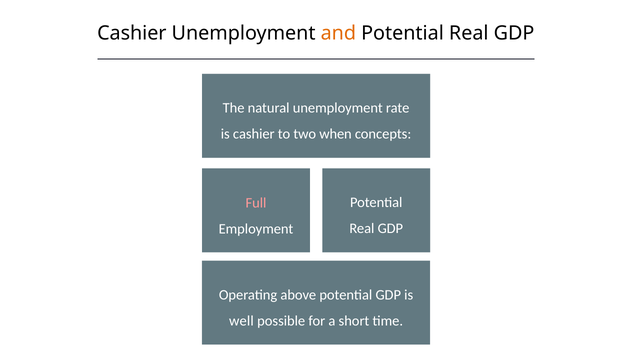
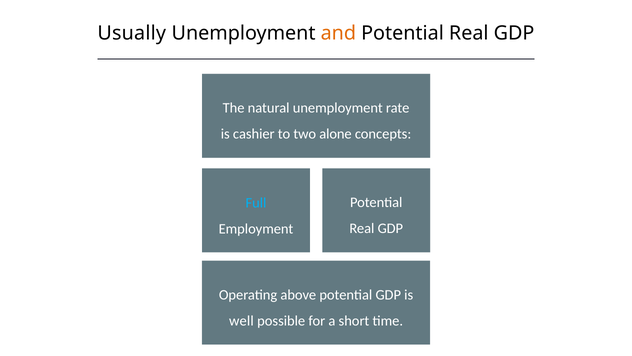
Cashier at (132, 33): Cashier -> Usually
when: when -> alone
Full colour: pink -> light blue
